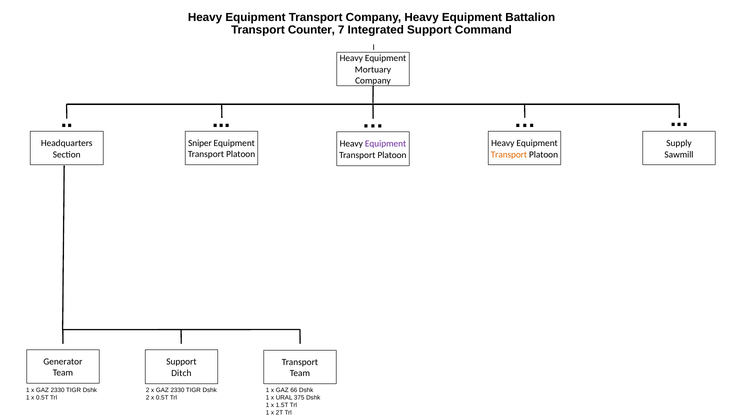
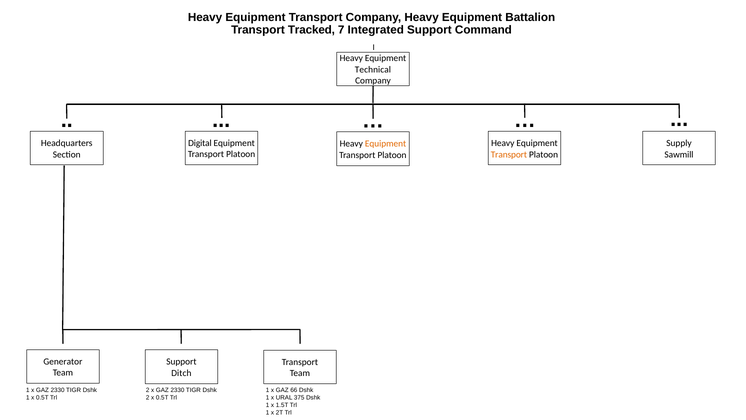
Counter: Counter -> Tracked
Mortuary: Mortuary -> Technical
Sniper: Sniper -> Digital
Equipment at (386, 144) colour: purple -> orange
